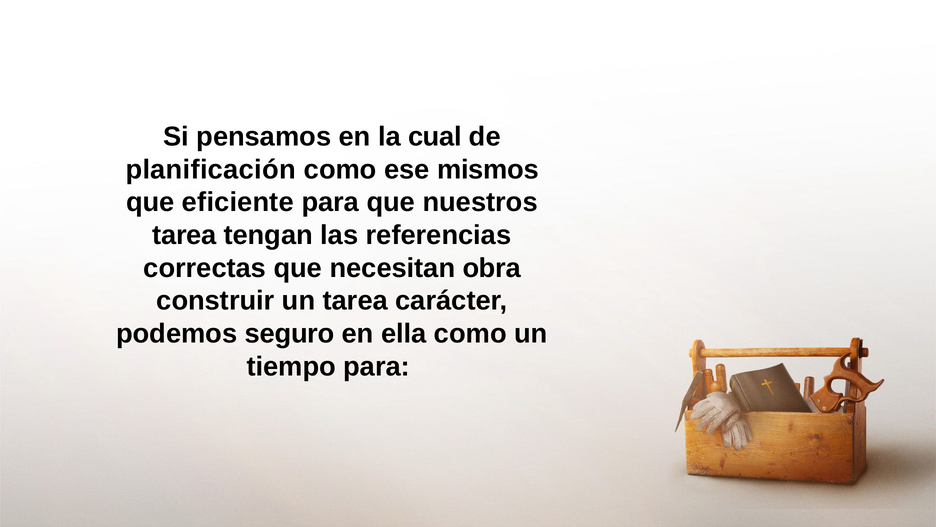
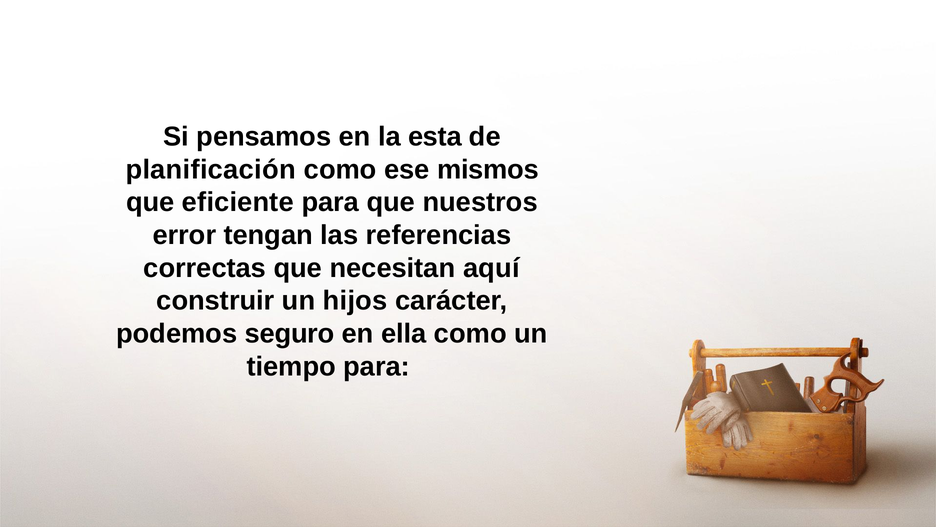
cual: cual -> esta
tarea at (184, 235): tarea -> error
obra: obra -> aquí
un tarea: tarea -> hijos
